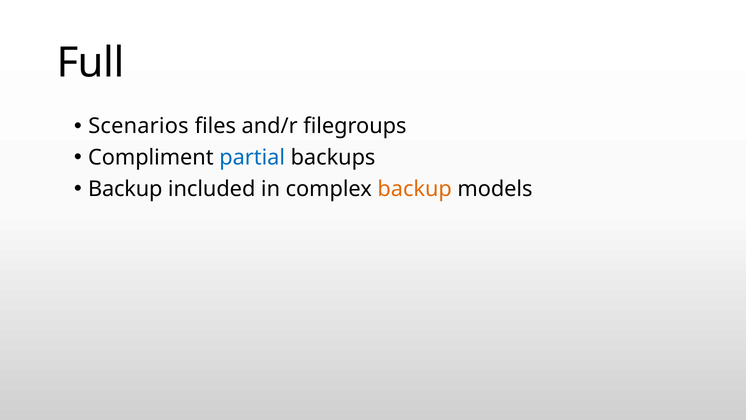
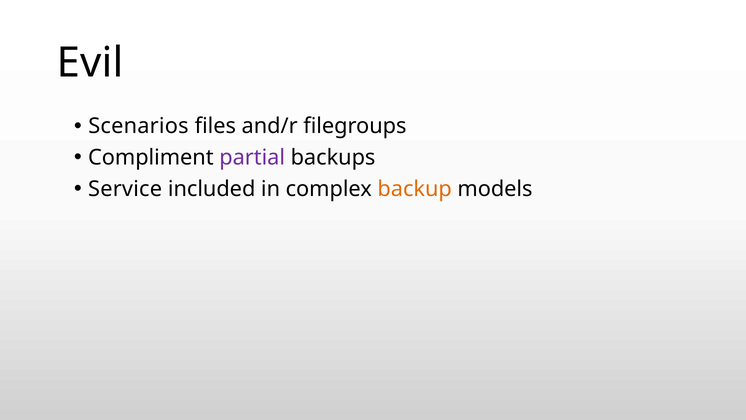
Full: Full -> Evil
partial colour: blue -> purple
Backup at (125, 189): Backup -> Service
